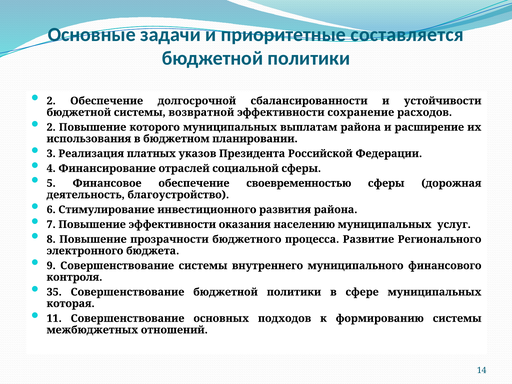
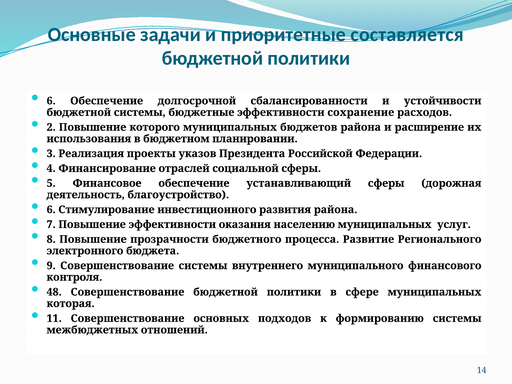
2 at (51, 101): 2 -> 6
возвратной: возвратной -> бюджетные
выплатам: выплатам -> бюджетов
платных: платных -> проекты
своевременностью: своевременностью -> устанавливающий
35: 35 -> 48
